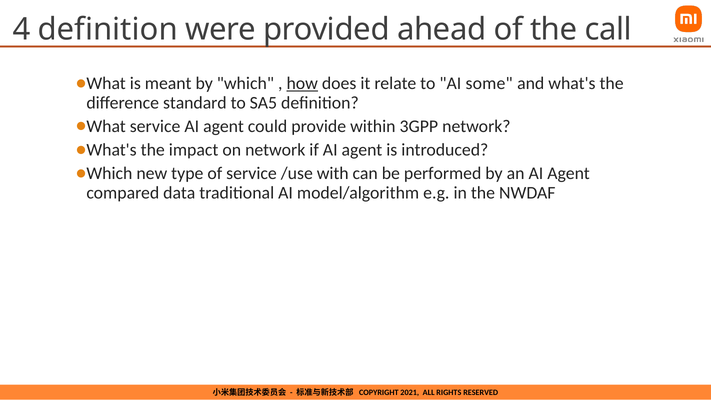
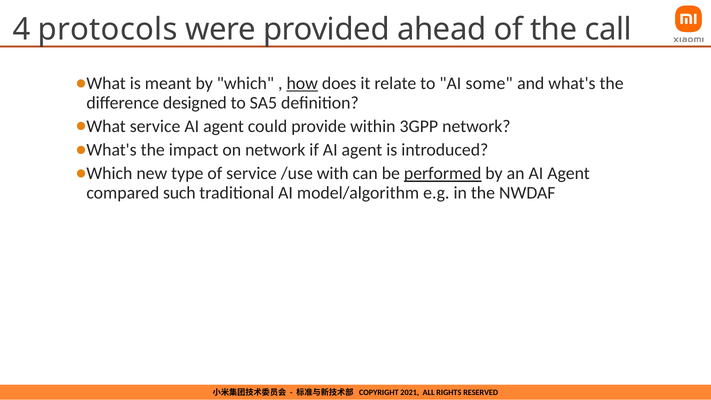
4 definition: definition -> protocols
standard: standard -> designed
performed underline: none -> present
data: data -> such
